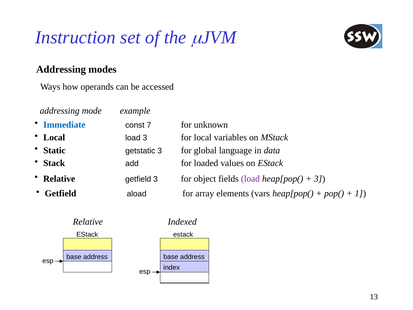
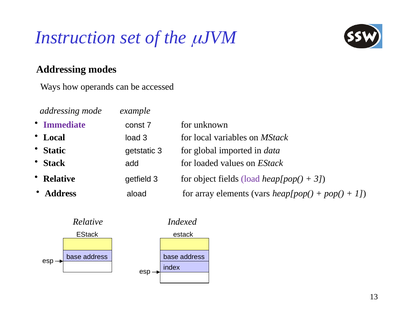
Immediate colour: blue -> purple
language: language -> imported
Getfield at (61, 193): Getfield -> Address
